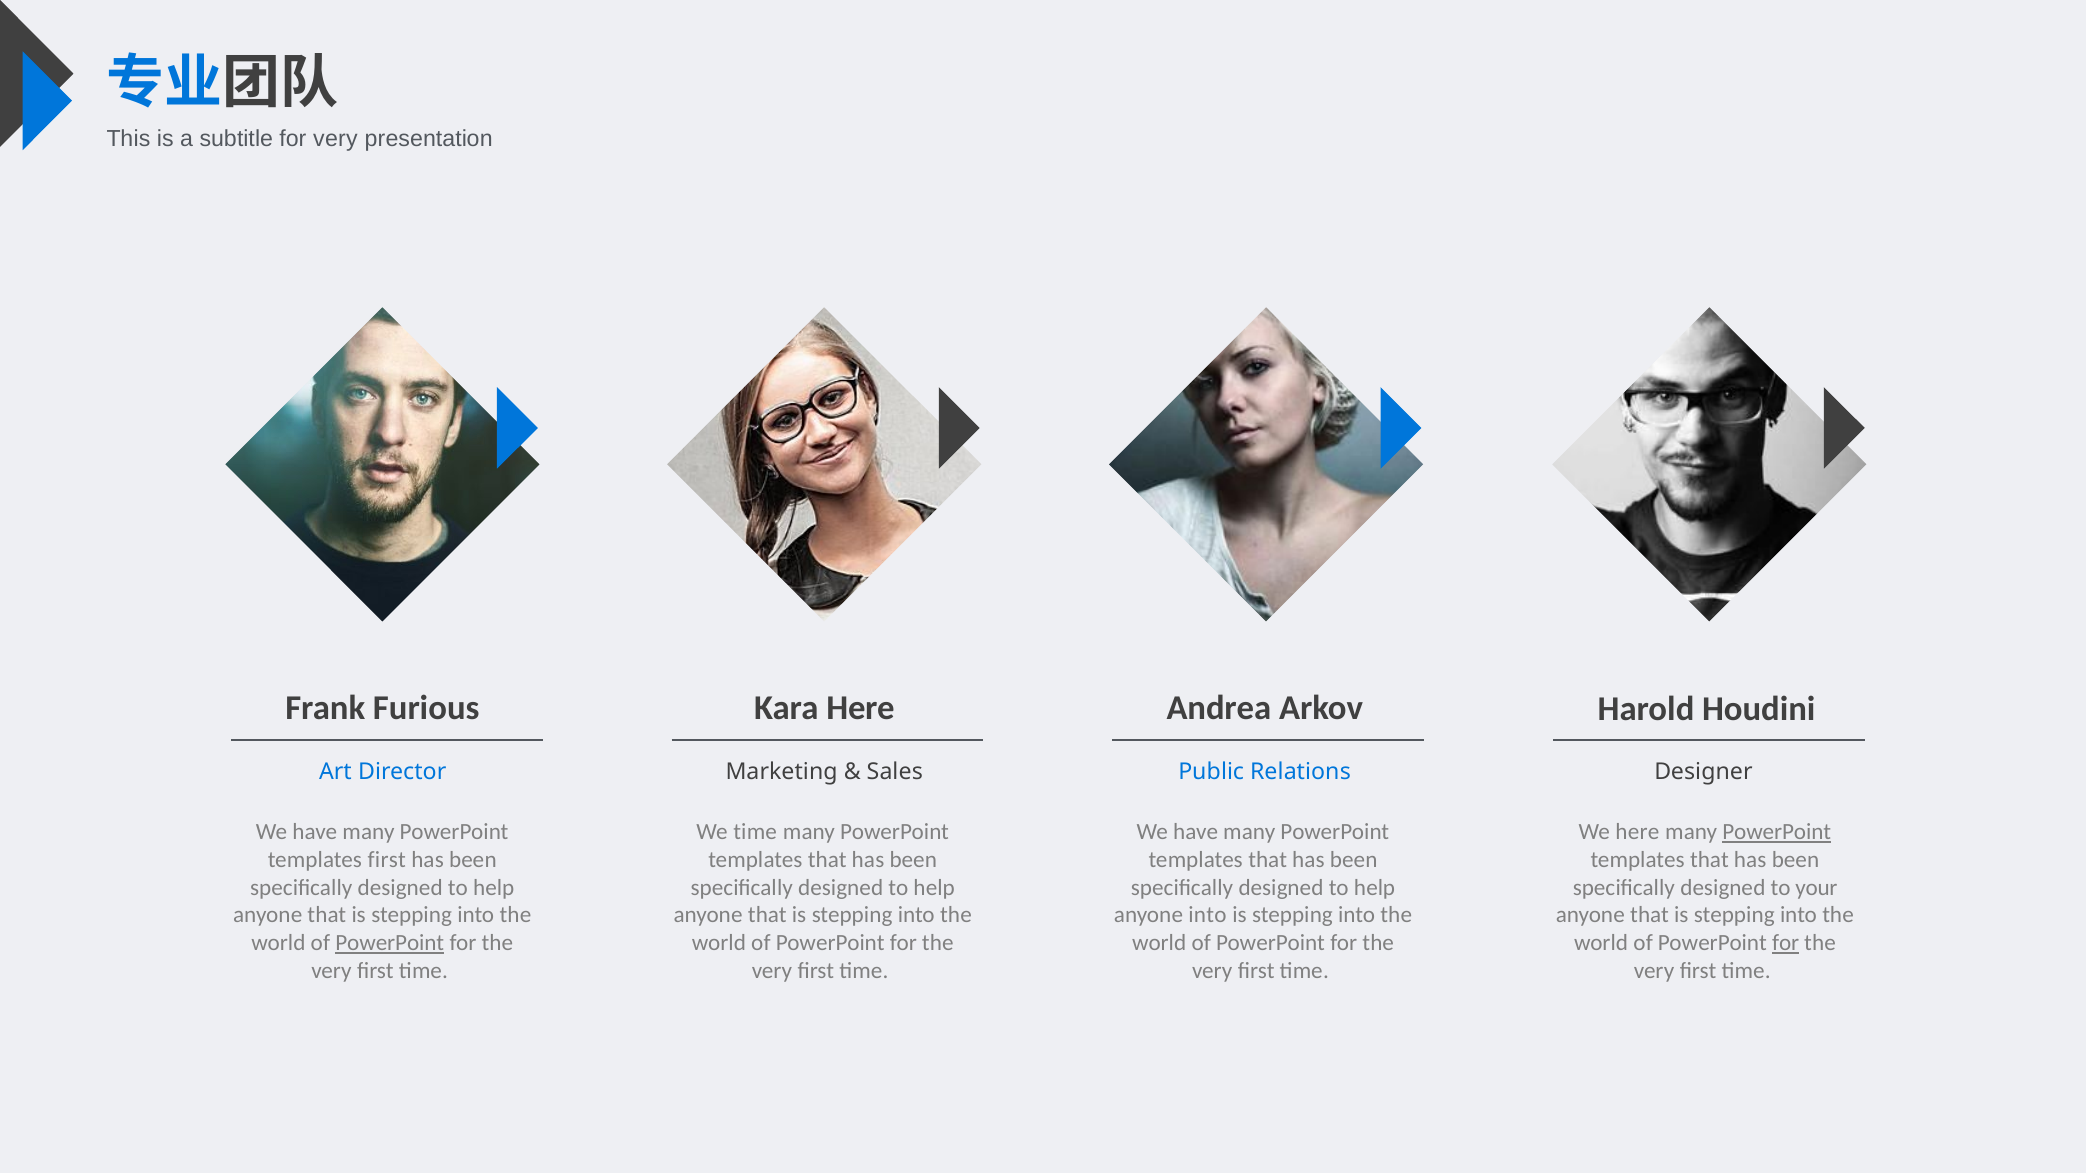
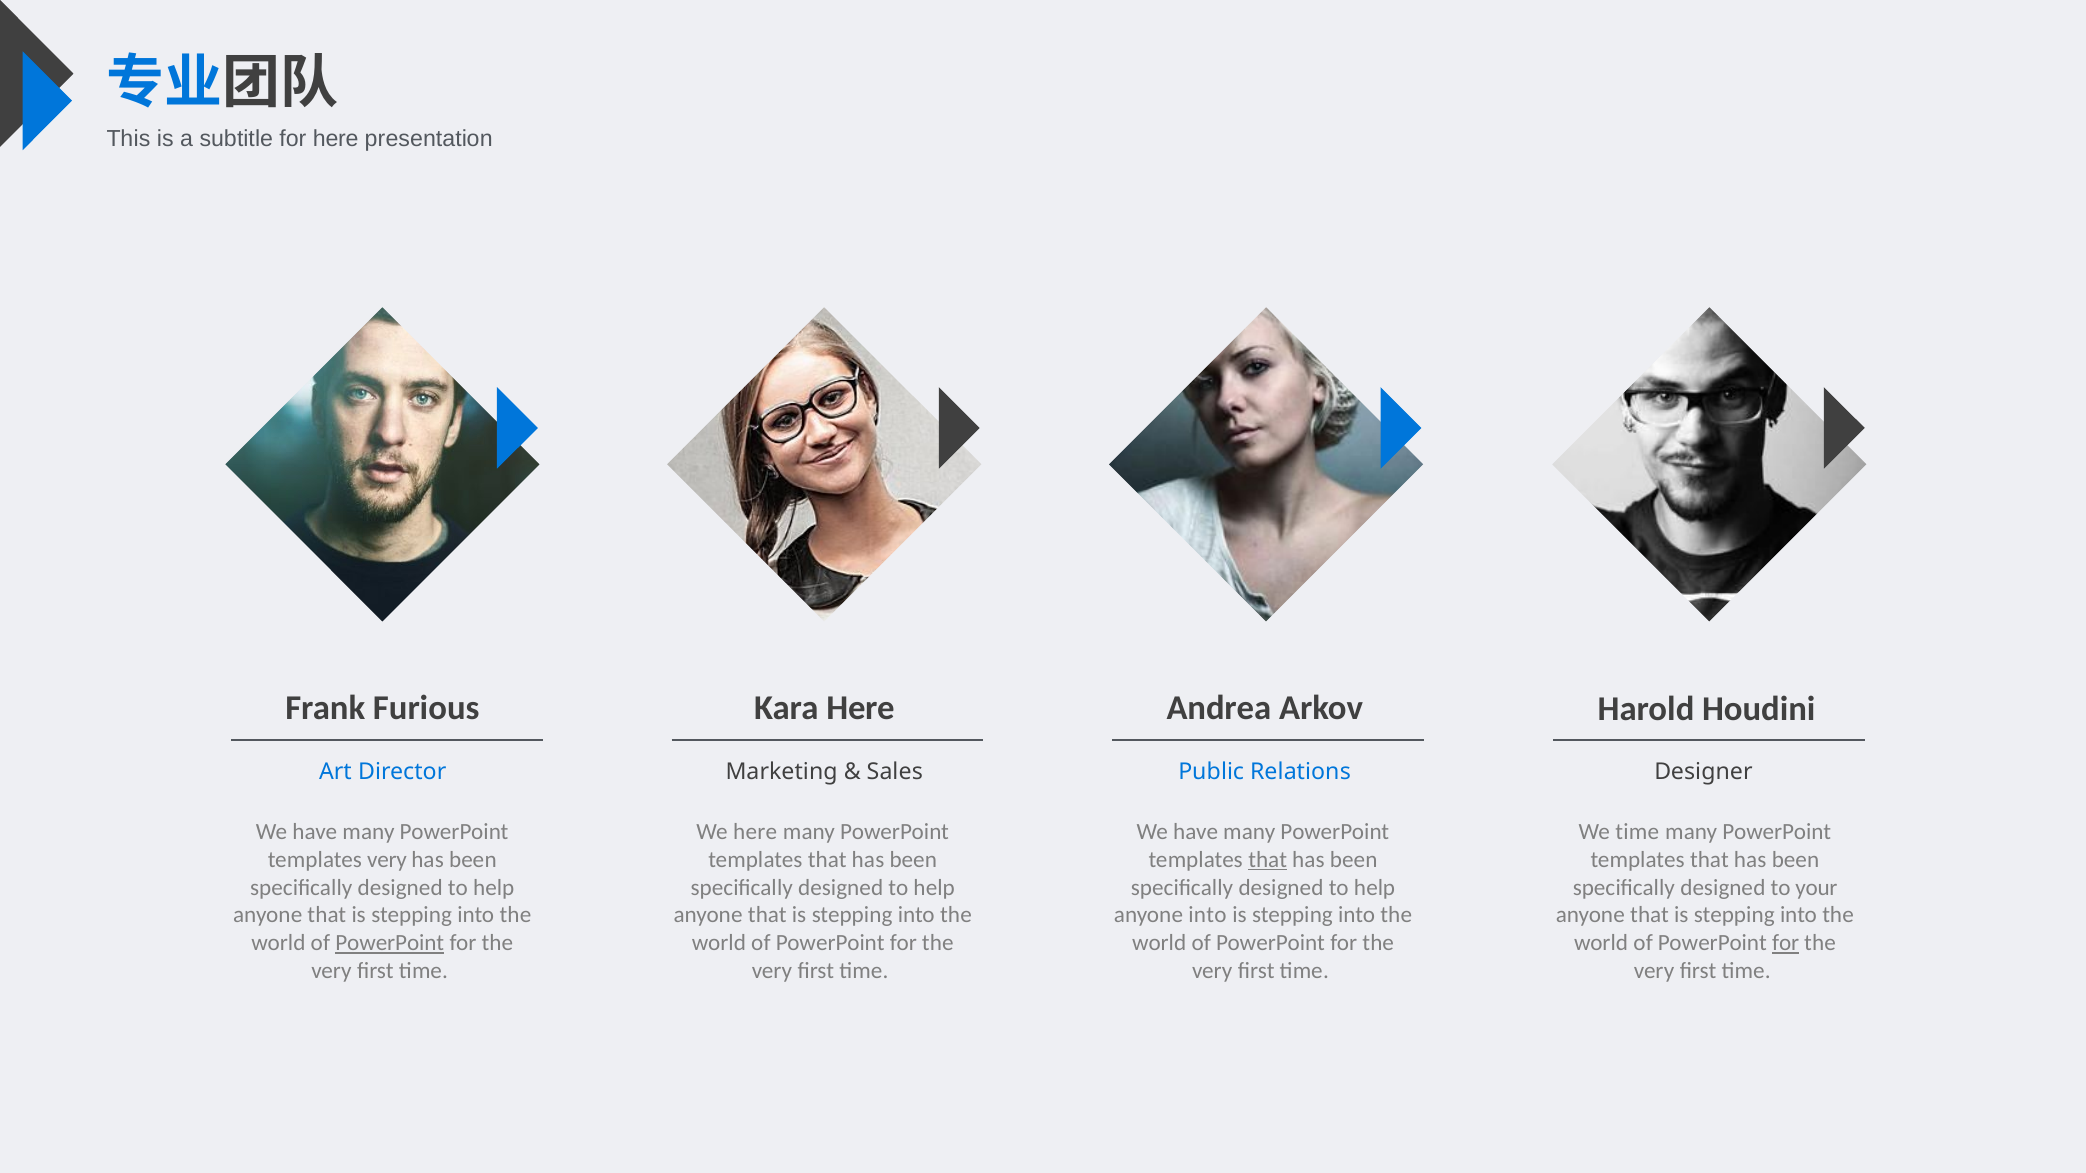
for very: very -> here
We time: time -> here
We here: here -> time
PowerPoint at (1777, 832) underline: present -> none
templates first: first -> very
that at (1268, 860) underline: none -> present
